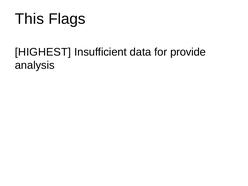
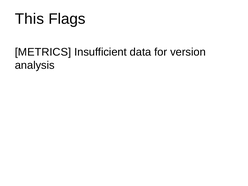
HIGHEST: HIGHEST -> METRICS
provide: provide -> version
